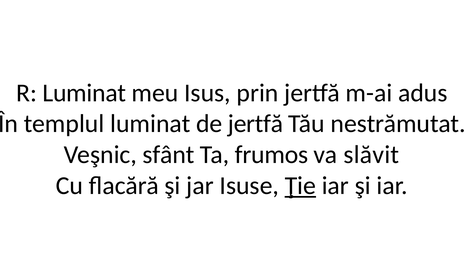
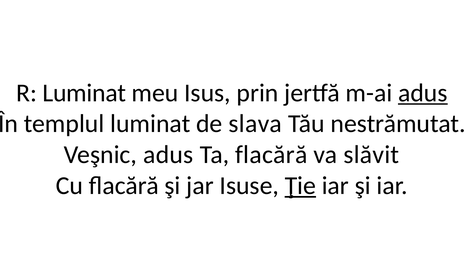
adus at (423, 93) underline: none -> present
de jertfă: jertfă -> slava
Veşnic sfânt: sfânt -> adus
Ta frumos: frumos -> flacără
